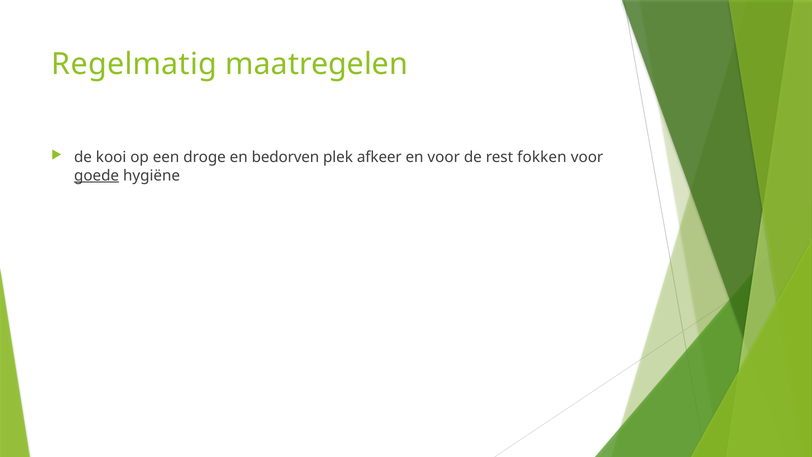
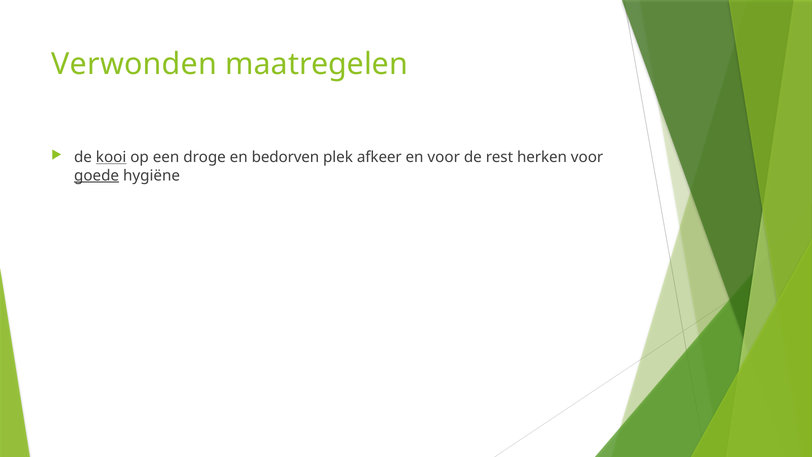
Regelmatig: Regelmatig -> Verwonden
kooi underline: none -> present
fokken: fokken -> herken
